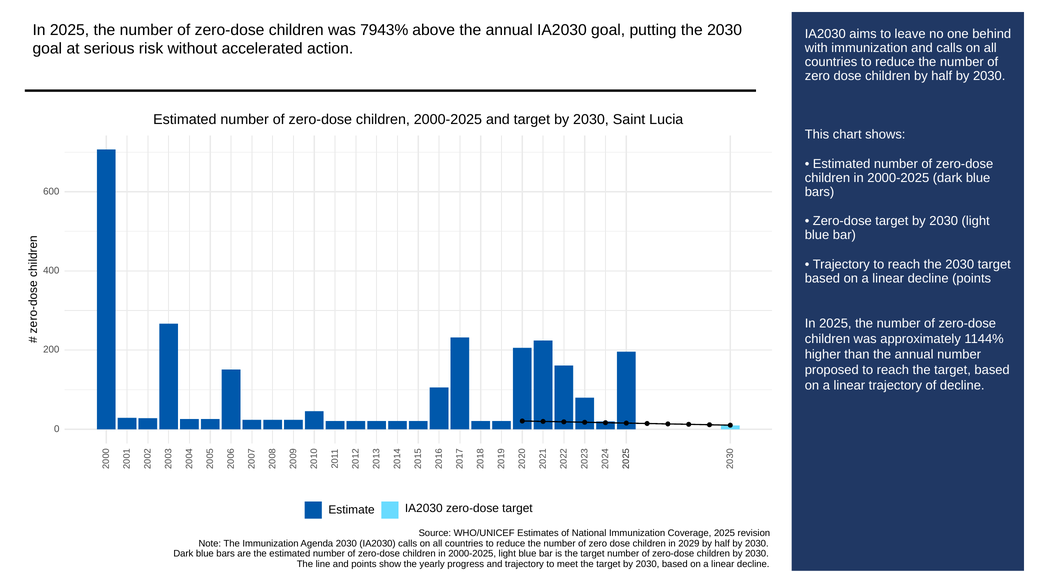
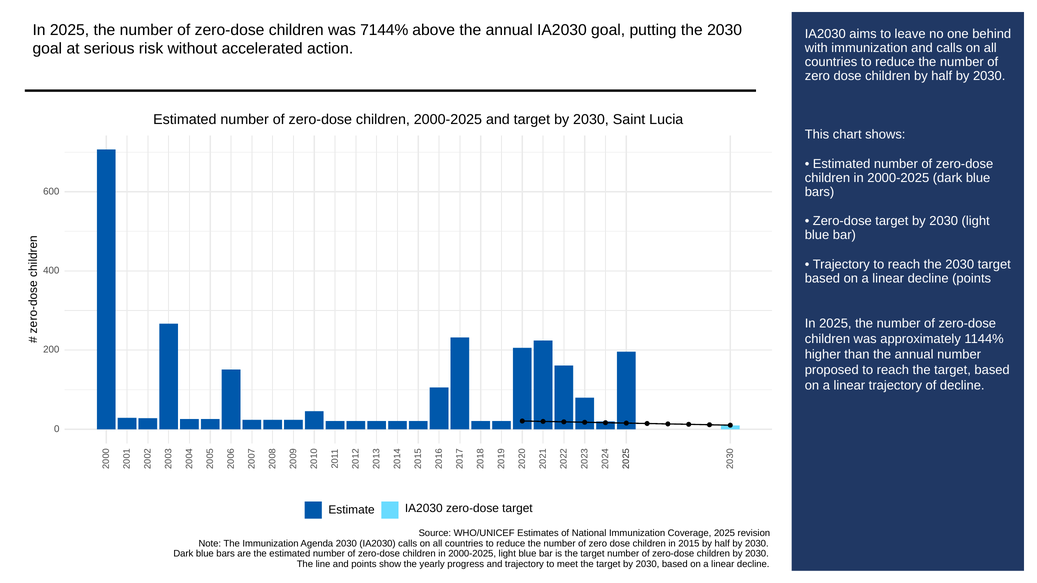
7943%: 7943% -> 7144%
2029: 2029 -> 2015
